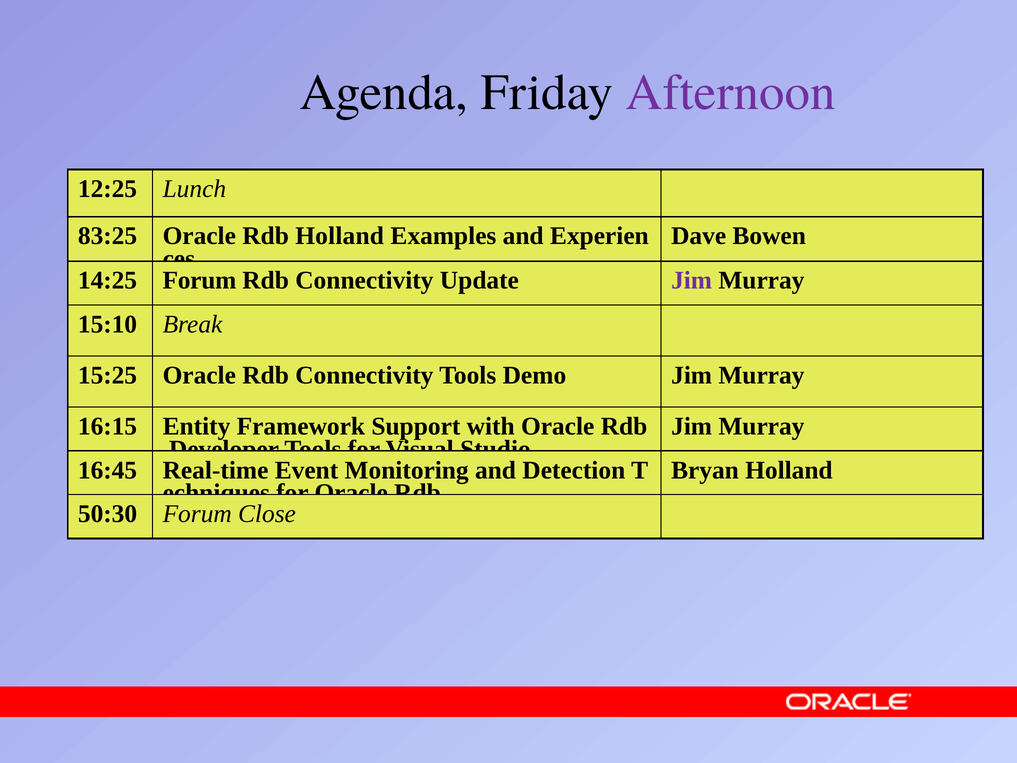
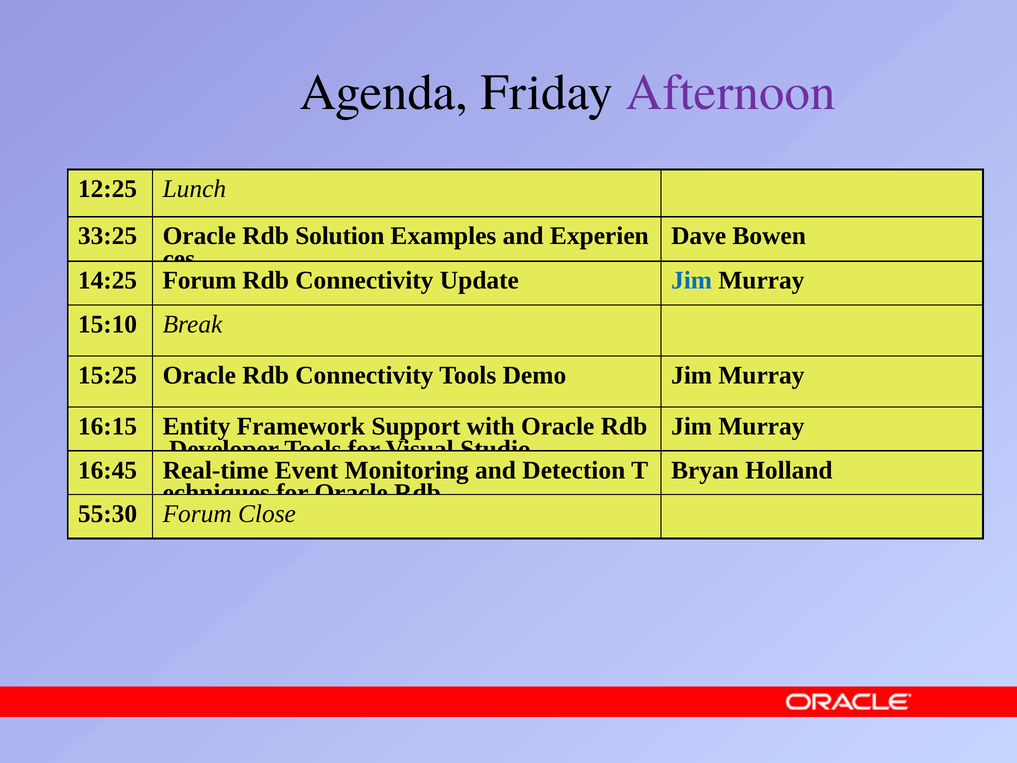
83:25: 83:25 -> 33:25
Rdb Holland: Holland -> Solution
Jim at (692, 280) colour: purple -> blue
50:30: 50:30 -> 55:30
